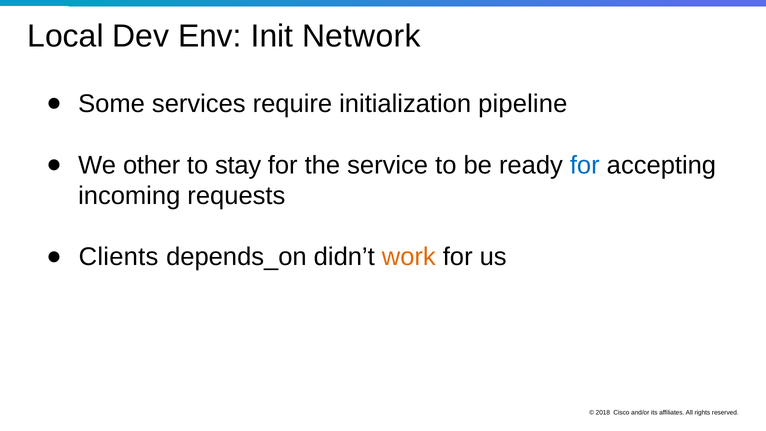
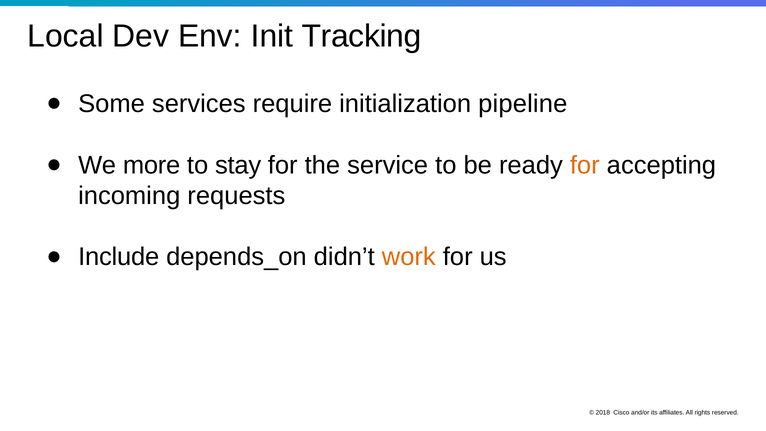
Network: Network -> Tracking
other: other -> more
for at (585, 165) colour: blue -> orange
Clients: Clients -> Include
